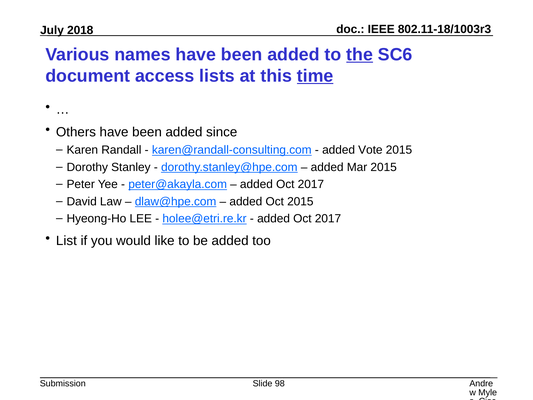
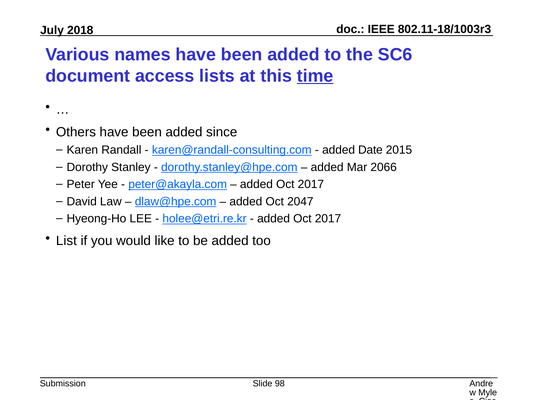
the underline: present -> none
Vote: Vote -> Date
Mar 2015: 2015 -> 2066
Oct 2015: 2015 -> 2047
